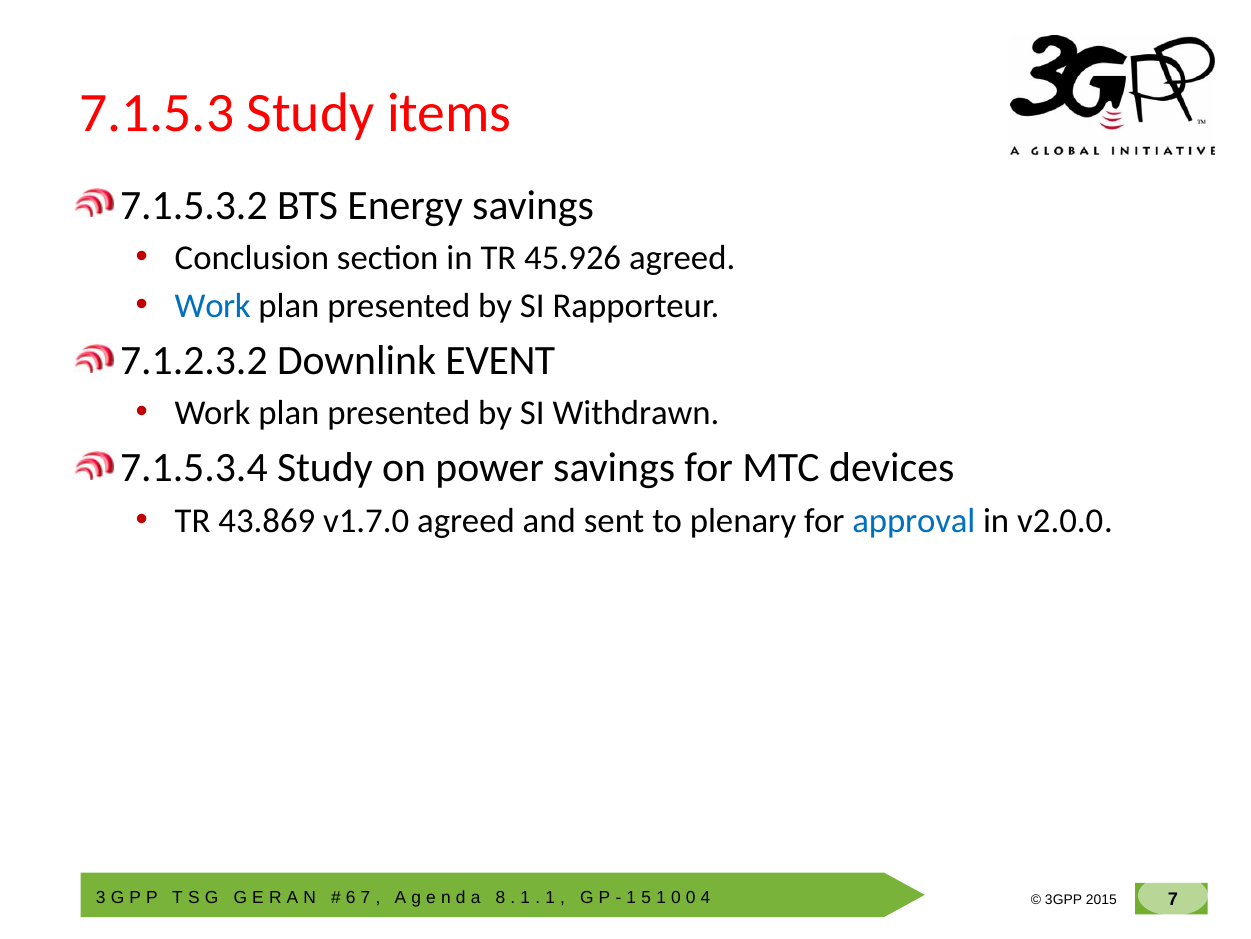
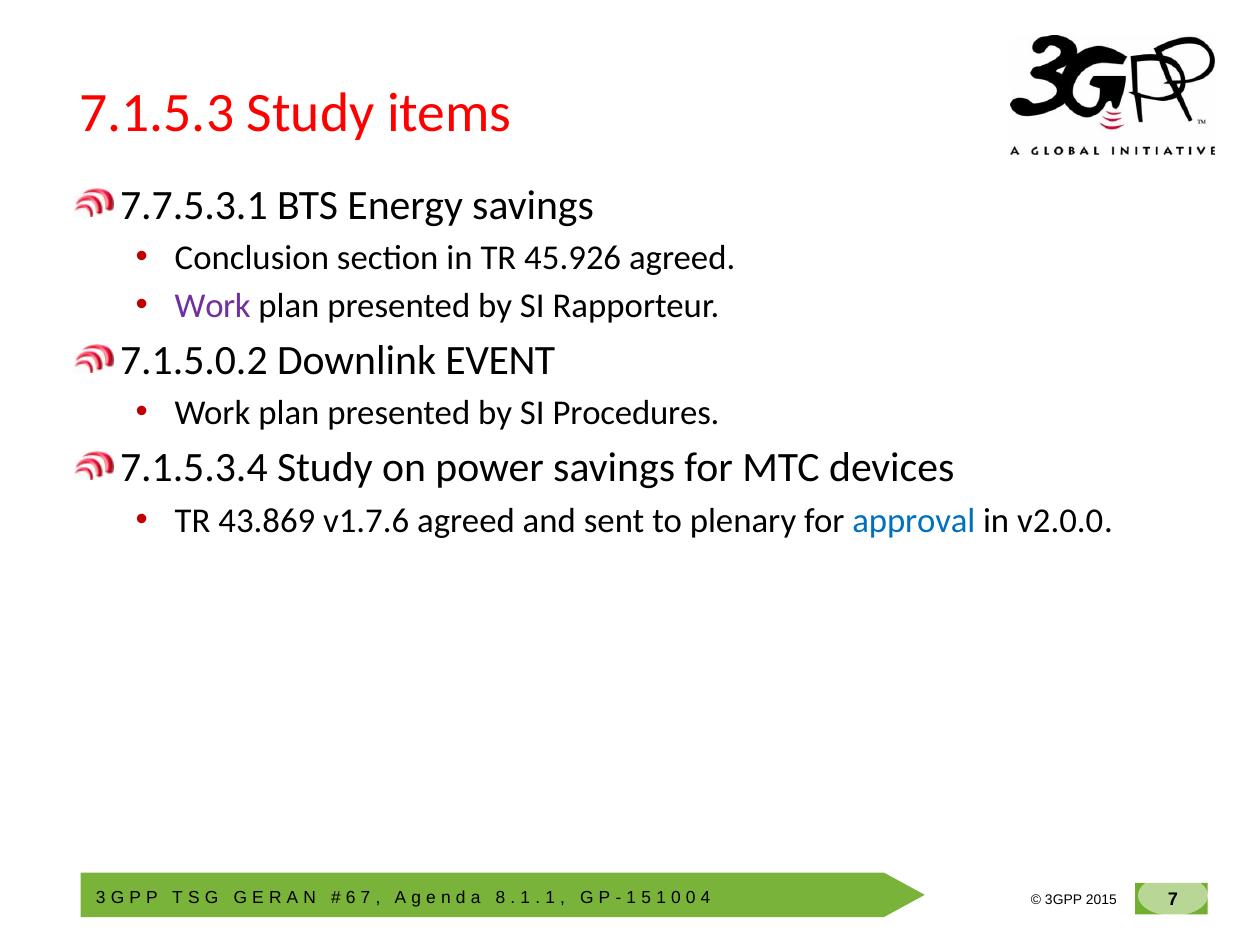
7.1.5.3.2: 7.1.5.3.2 -> 7.7.5.3.1
Work at (213, 306) colour: blue -> purple
7.1.2.3.2: 7.1.2.3.2 -> 7.1.5.0.2
Withdrawn: Withdrawn -> Procedures
v1.7.0: v1.7.0 -> v1.7.6
